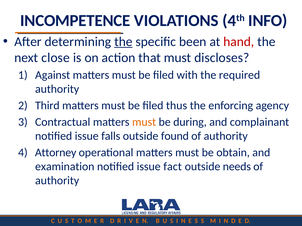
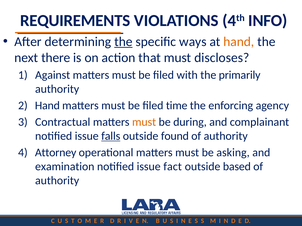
INCOMPETENCE: INCOMPETENCE -> REQUIREMENTS
been: been -> ways
hand at (239, 42) colour: red -> orange
close: close -> there
required: required -> primarily
Third at (47, 106): Third -> Hand
thus: thus -> time
falls underline: none -> present
obtain: obtain -> asking
needs: needs -> based
